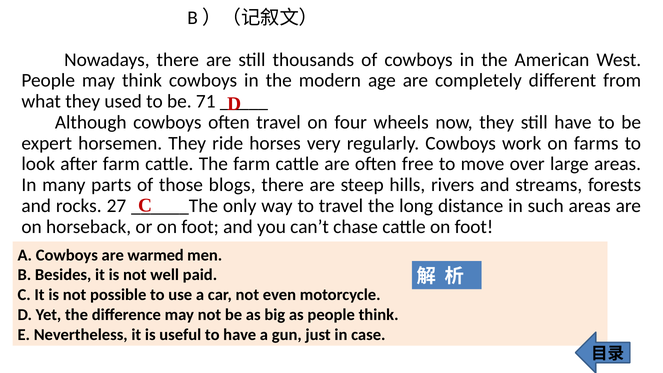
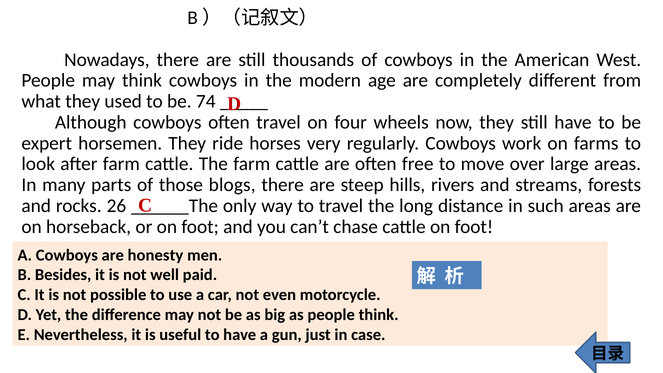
71: 71 -> 74
27: 27 -> 26
warmed: warmed -> honesty
